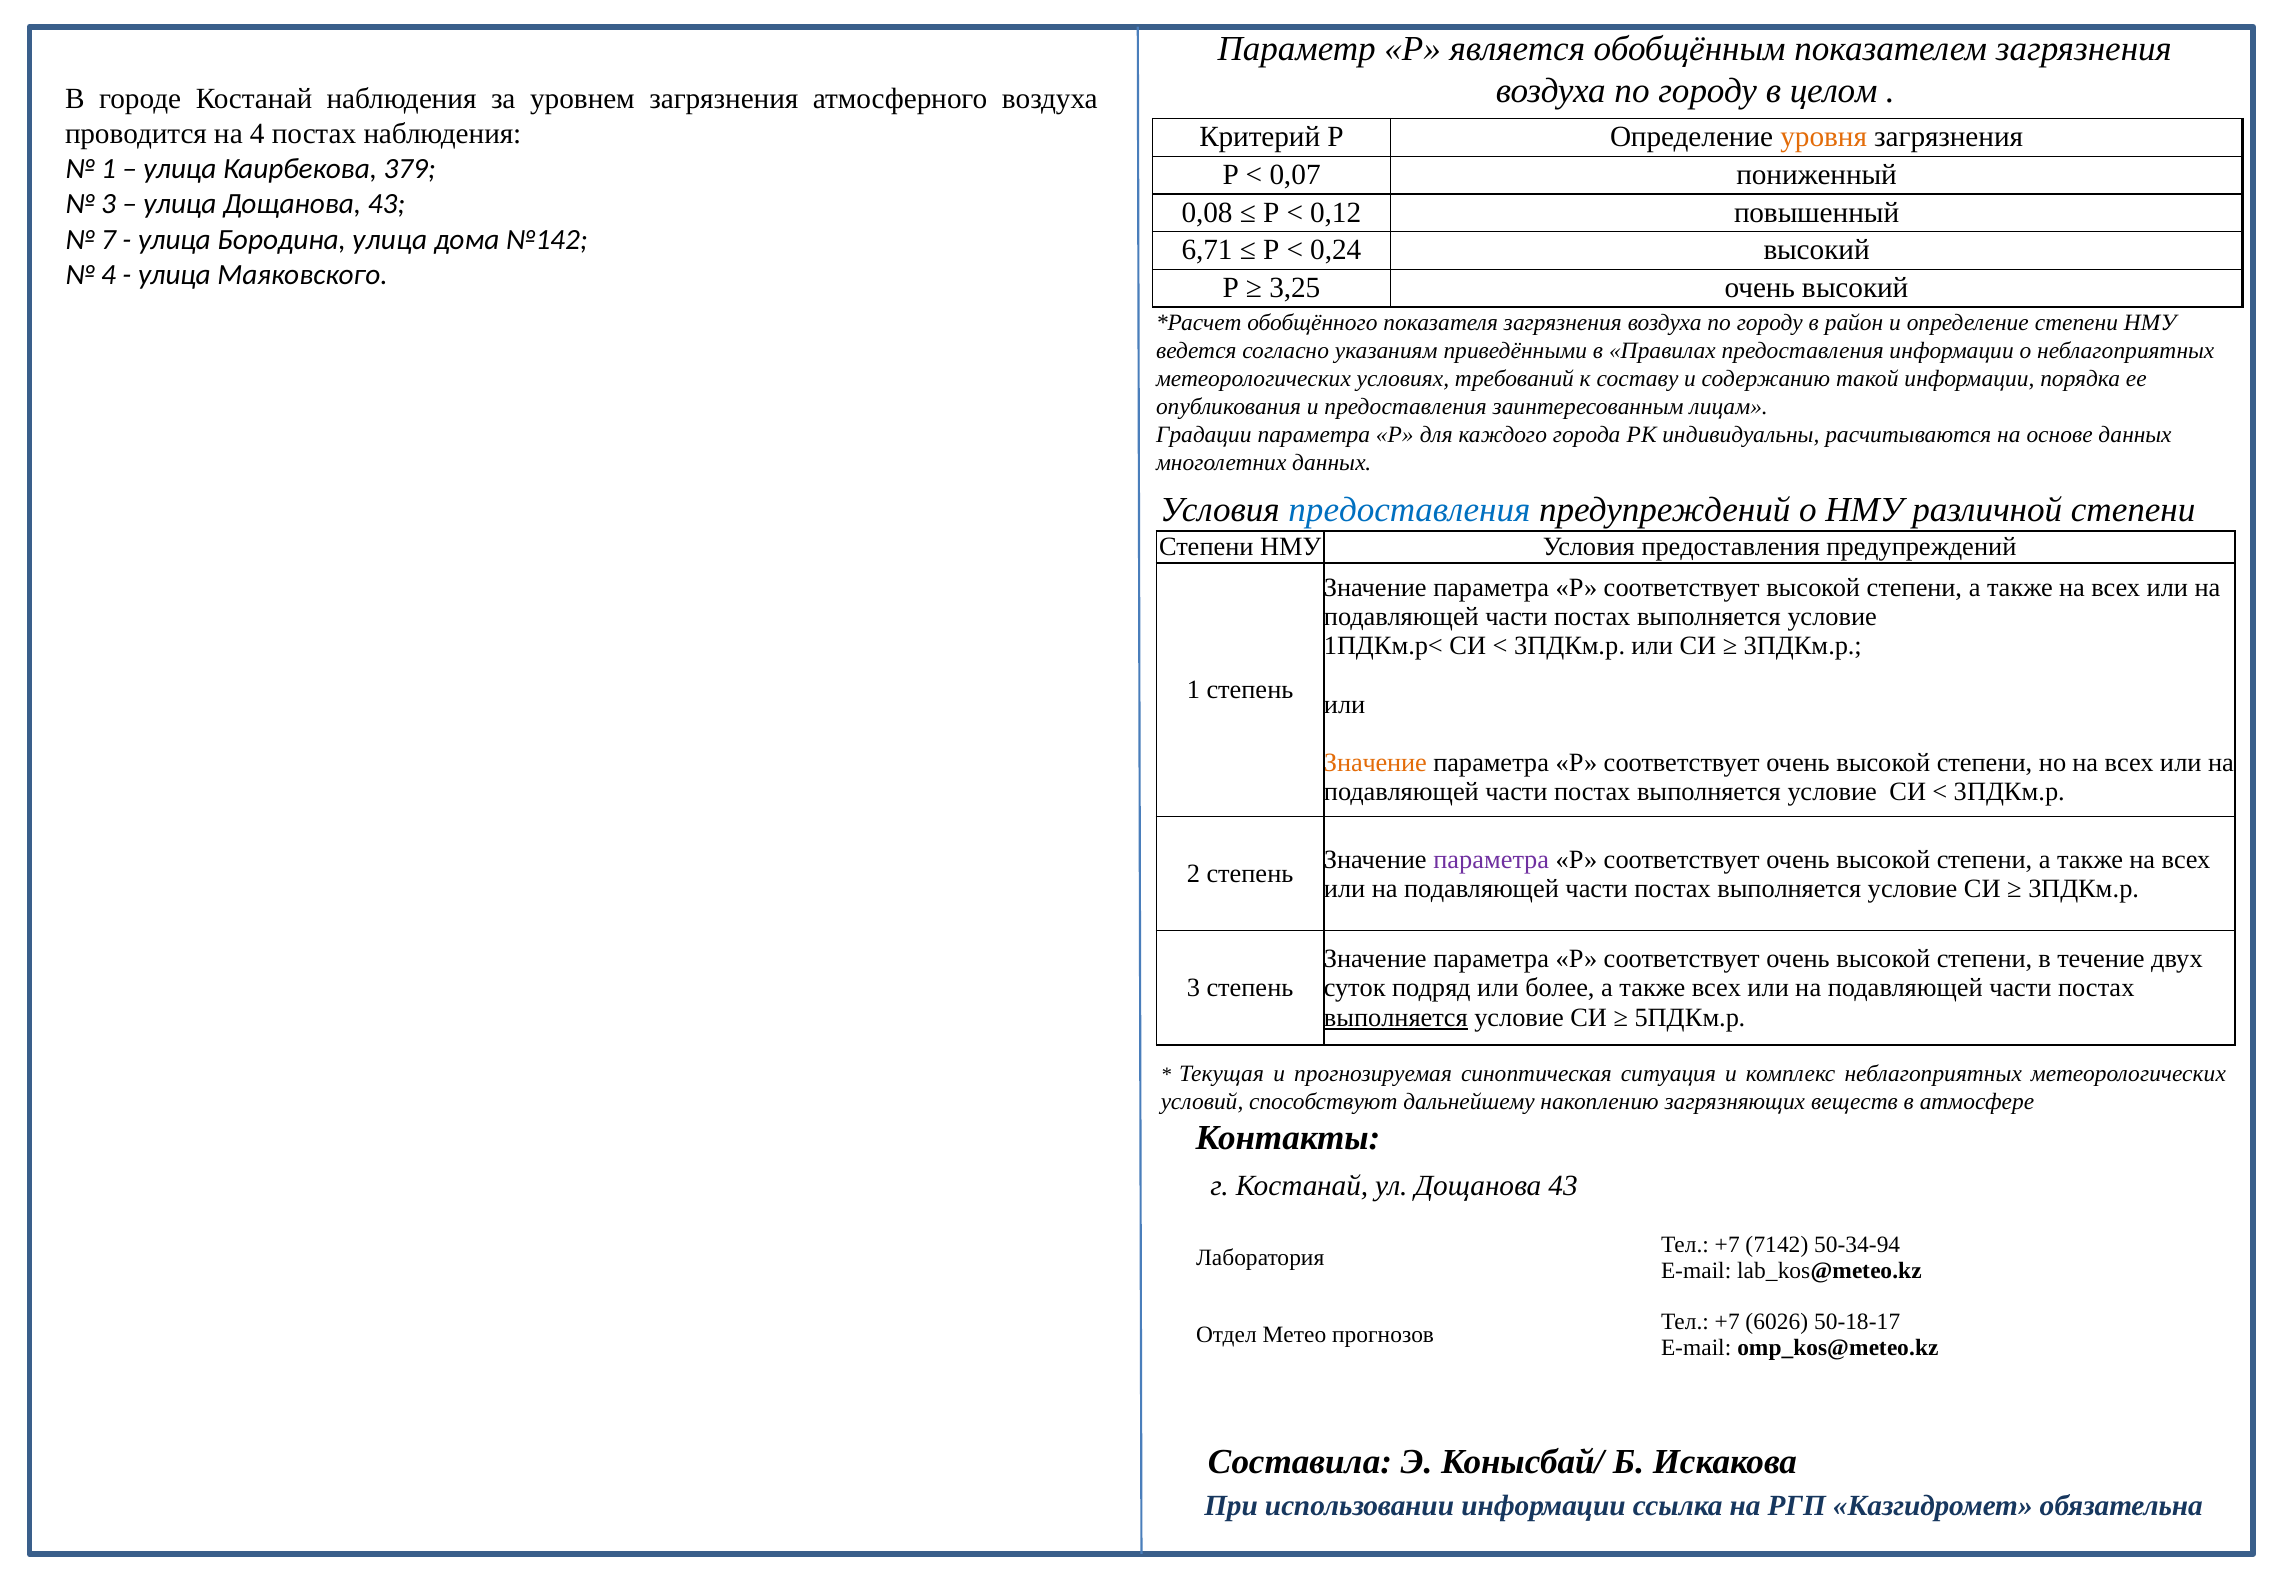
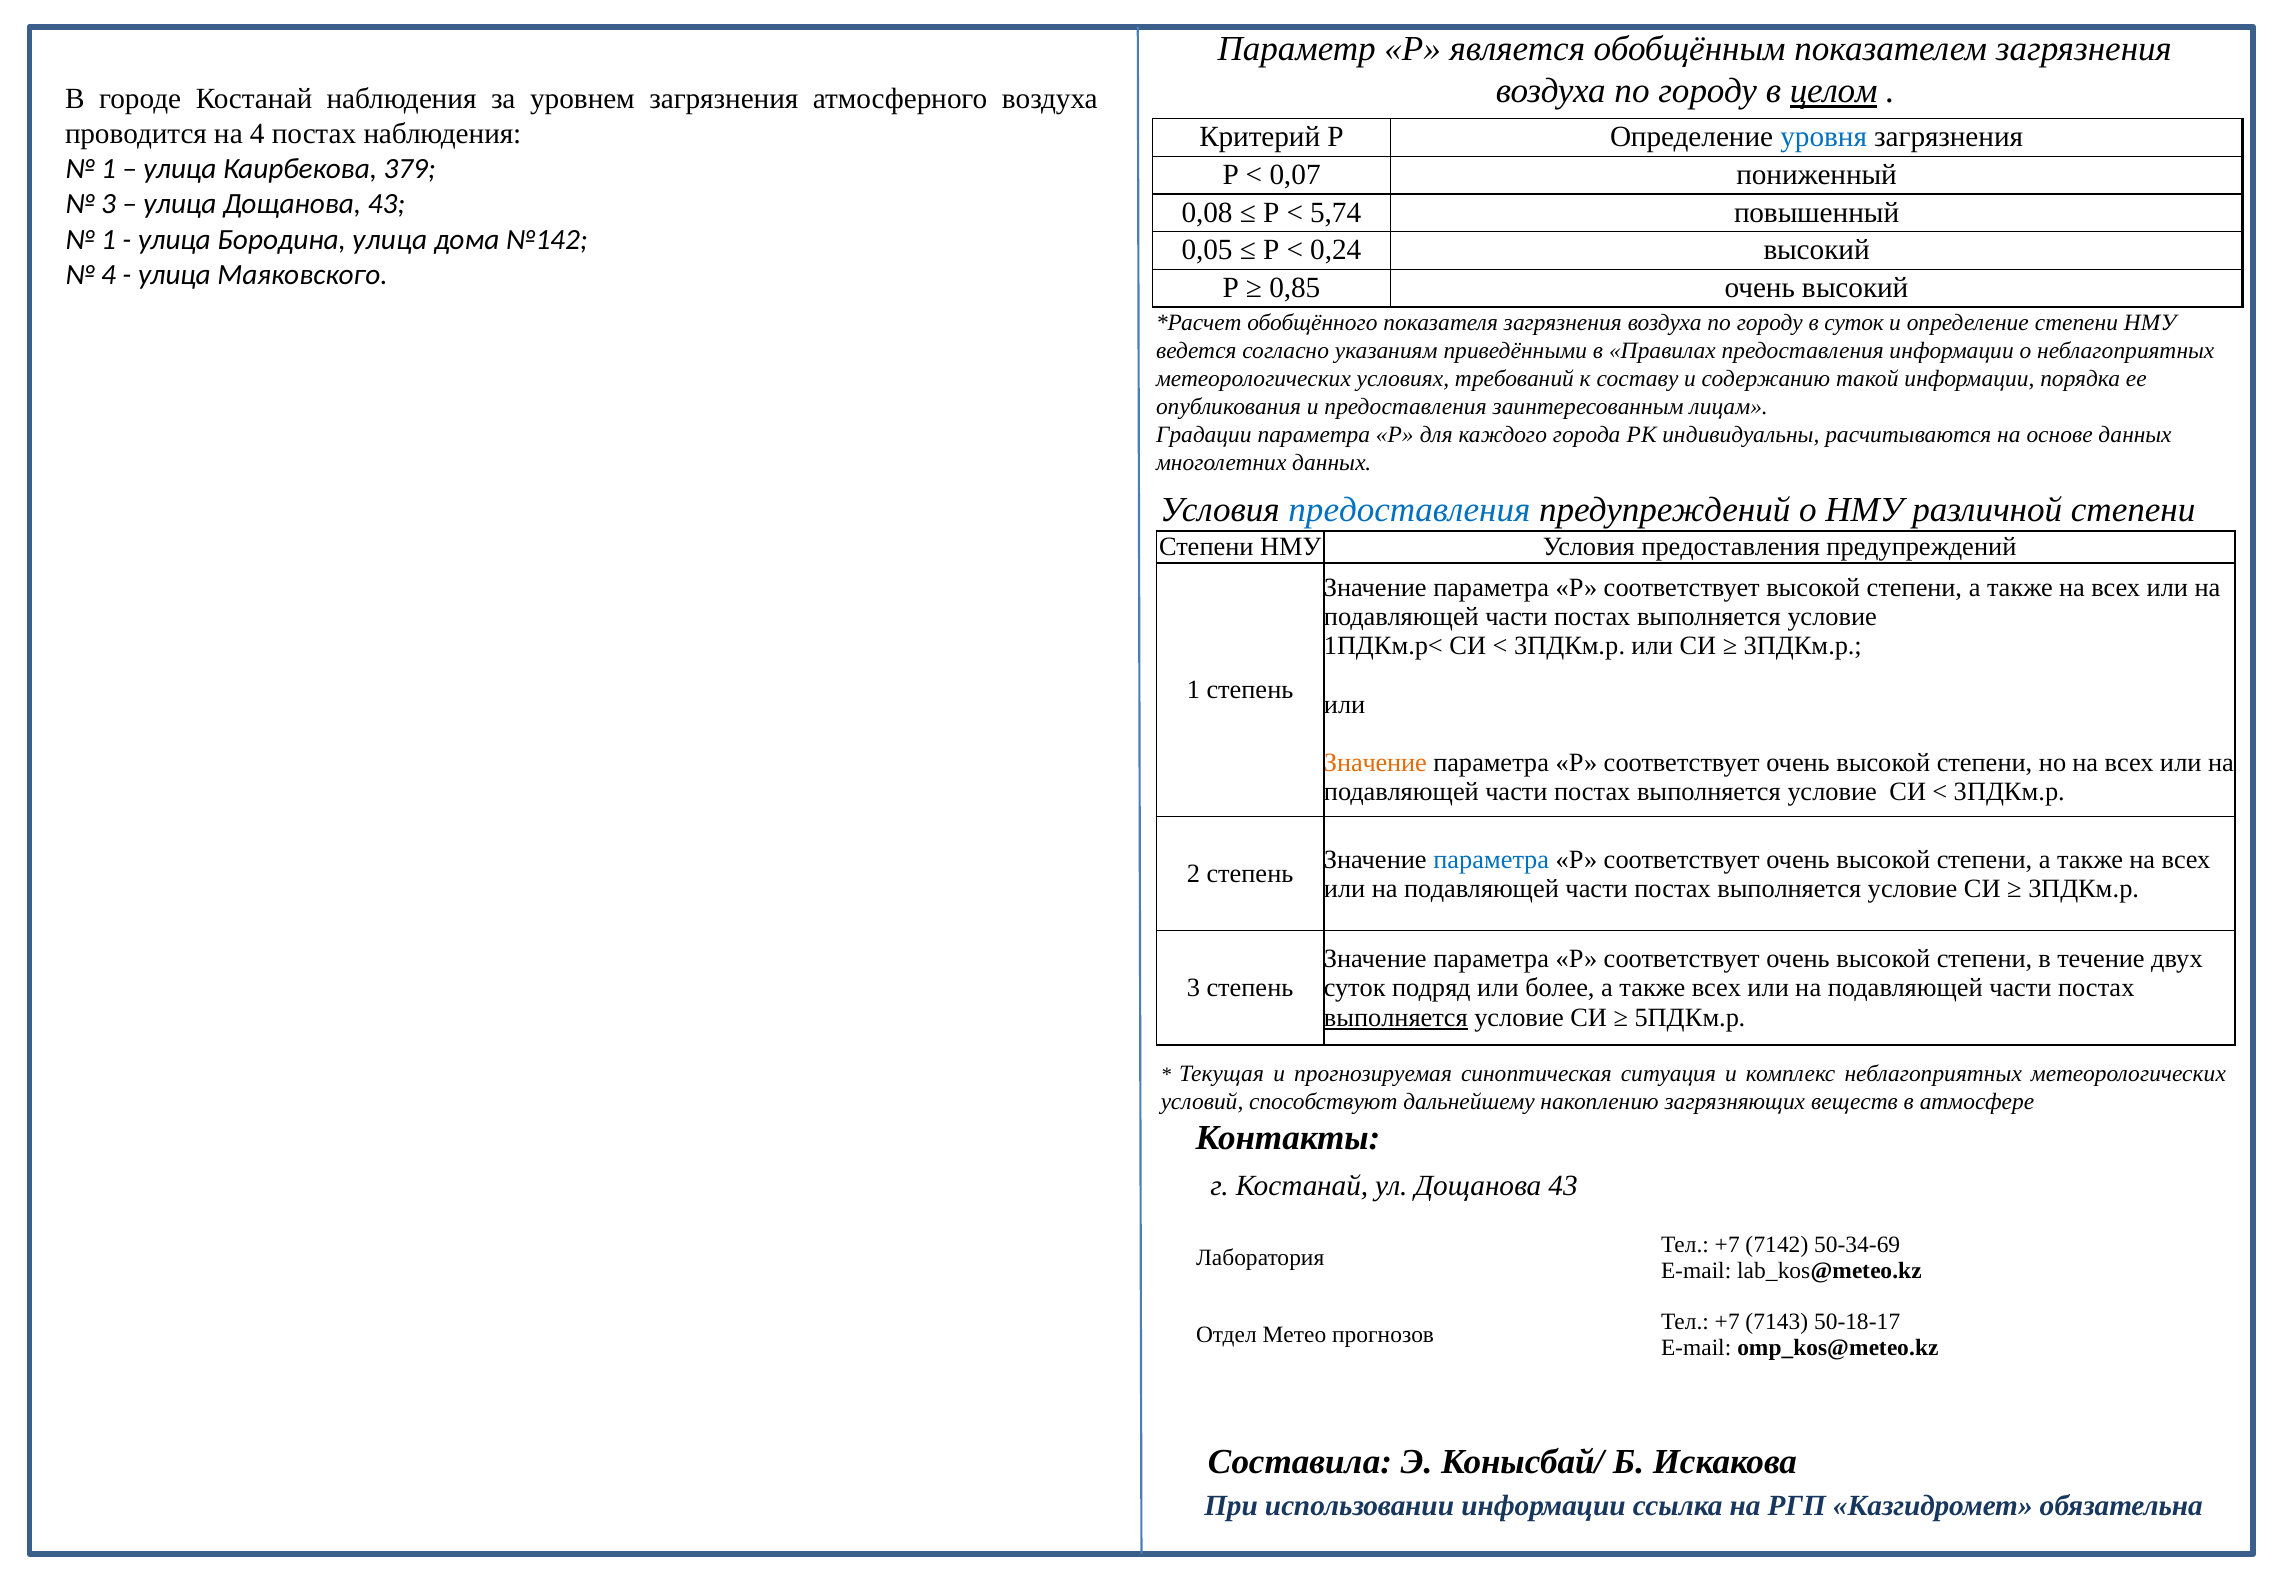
целом underline: none -> present
уровня colour: orange -> blue
0,12: 0,12 -> 5,74
7 at (109, 239): 7 -> 1
6,71: 6,71 -> 0,05
3,25: 3,25 -> 0,85
в район: район -> суток
параметра at (1491, 859) colour: purple -> blue
50-34-94: 50-34-94 -> 50-34-69
6026: 6026 -> 7143
